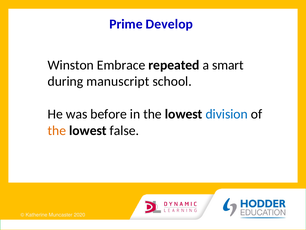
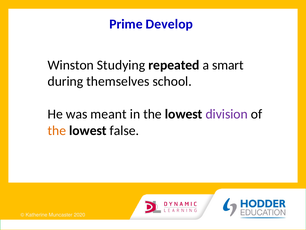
Embrace: Embrace -> Studying
manuscript: manuscript -> themselves
before: before -> meant
division colour: blue -> purple
